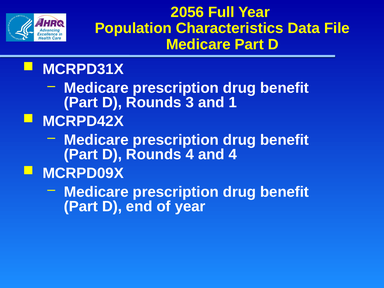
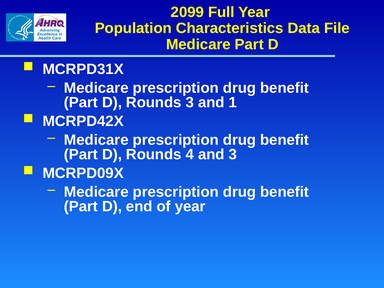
2056: 2056 -> 2099
and 4: 4 -> 3
